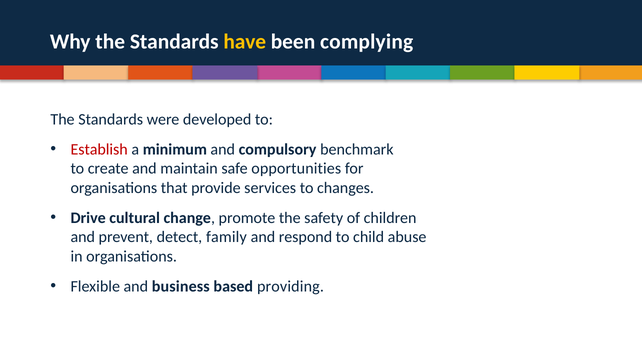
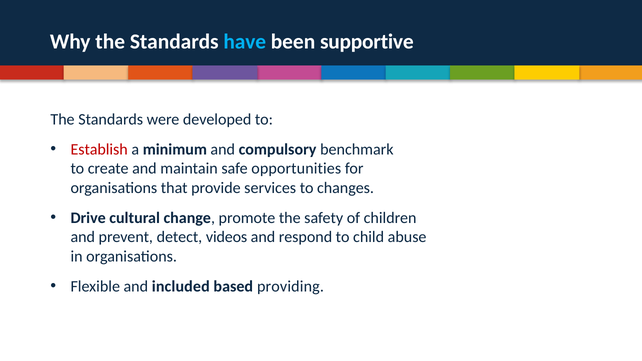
have colour: yellow -> light blue
complying: complying -> supportive
family: family -> videos
business: business -> included
